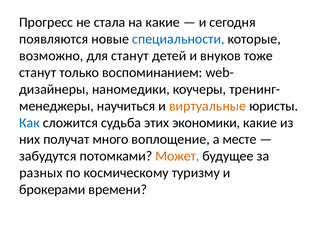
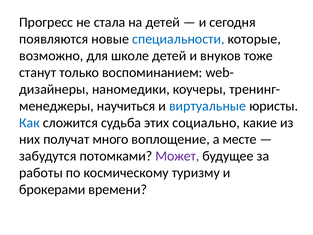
на какие: какие -> детей
для станут: станут -> школе
виртуальные colour: orange -> blue
экономики: экономики -> социально
Может colour: orange -> purple
разных: разных -> работы
